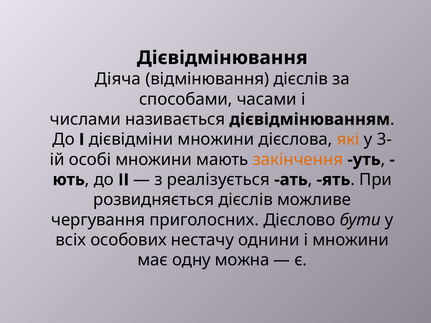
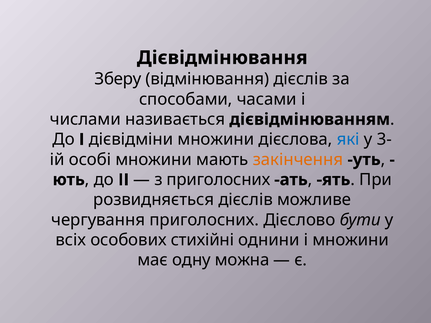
Діяча: Діяча -> Зберу
які colour: orange -> blue
з реалізується: реалізується -> приголосних
нестачу: нестачу -> стихійні
